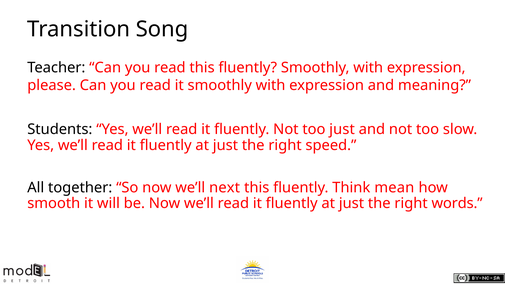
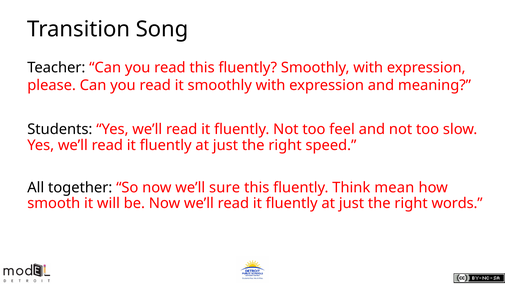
too just: just -> feel
next: next -> sure
